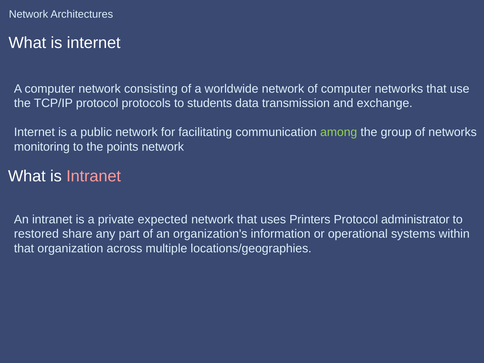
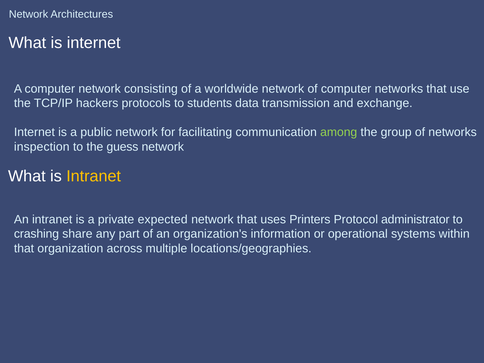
TCP/IP protocol: protocol -> hackers
monitoring: monitoring -> inspection
points: points -> guess
Intranet at (94, 176) colour: pink -> yellow
restored: restored -> crashing
